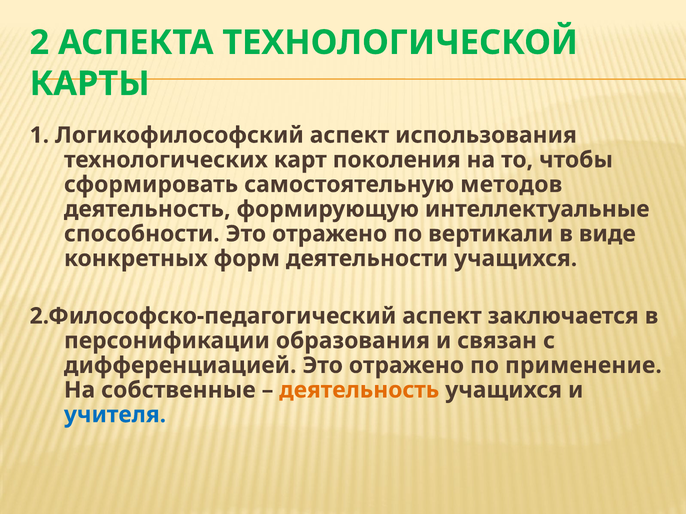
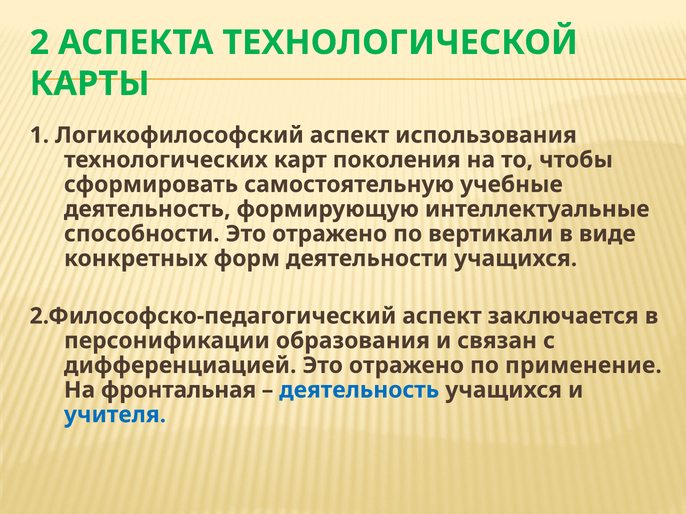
методов: методов -> учебные
собственные: собственные -> фронтальная
деятельность at (359, 390) colour: orange -> blue
